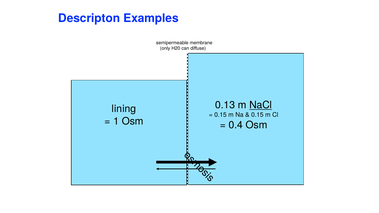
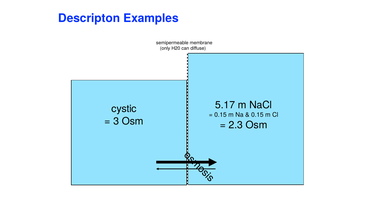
0.13: 0.13 -> 5.17
NaCl underline: present -> none
lining: lining -> cystic
1: 1 -> 3
0.4: 0.4 -> 2.3
